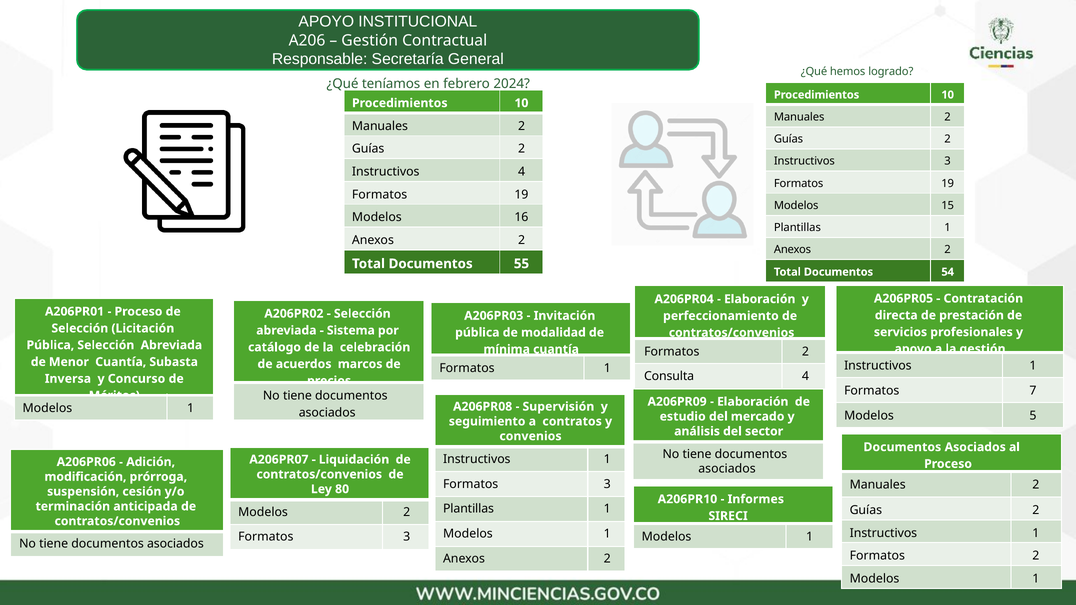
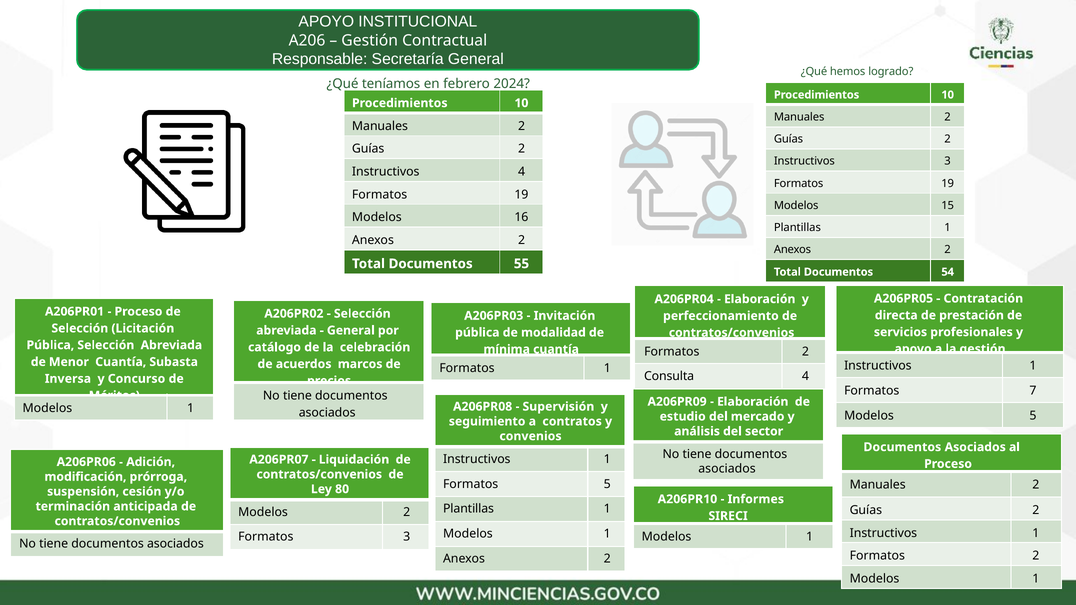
Sistema at (351, 331): Sistema -> General
3 at (607, 484): 3 -> 5
